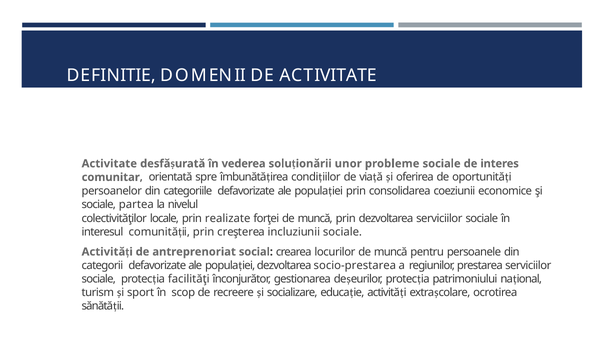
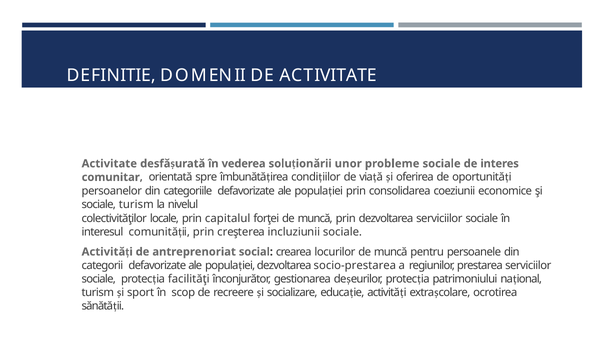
sociale partea: partea -> turism
realizate: realizate -> capitalul
